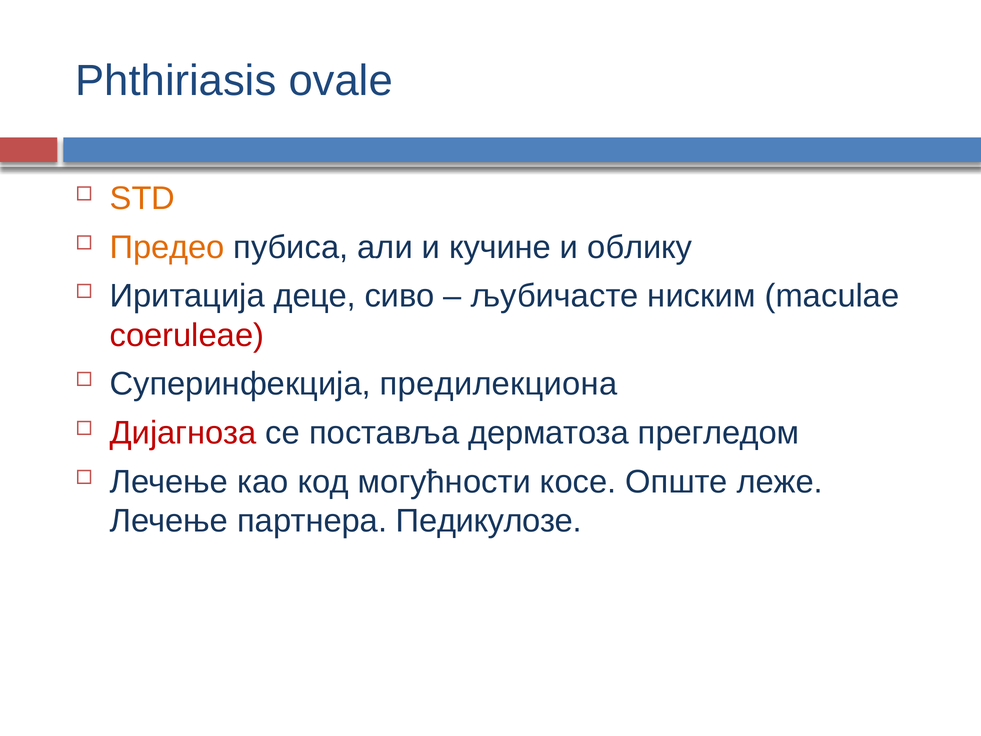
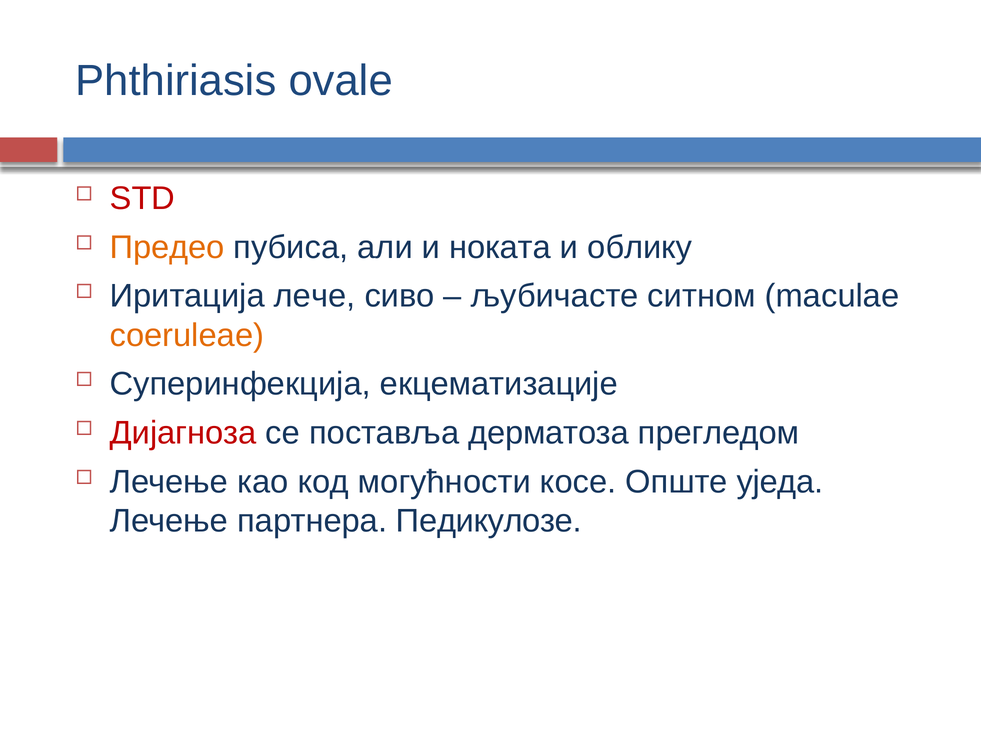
STD colour: orange -> red
кучине: кучине -> ноката
деце: деце -> лече
ниским: ниским -> ситном
coeruleae colour: red -> orange
предилекциона: предилекциона -> екцематизације
леже: леже -> уједа
